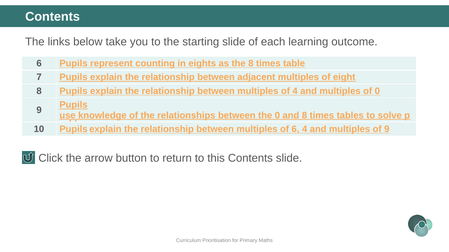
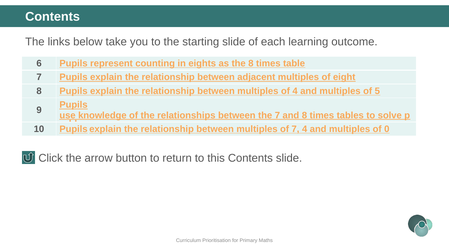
of 0: 0 -> 5
the 0: 0 -> 7
of 6: 6 -> 7
of 9: 9 -> 0
